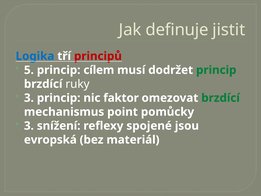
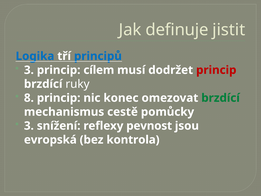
principů colour: red -> blue
5 at (29, 70): 5 -> 3
princip at (216, 70) colour: green -> red
3 at (29, 98): 3 -> 8
faktor: faktor -> konec
point: point -> cestě
spojené: spojené -> pevnost
materiál: materiál -> kontrola
